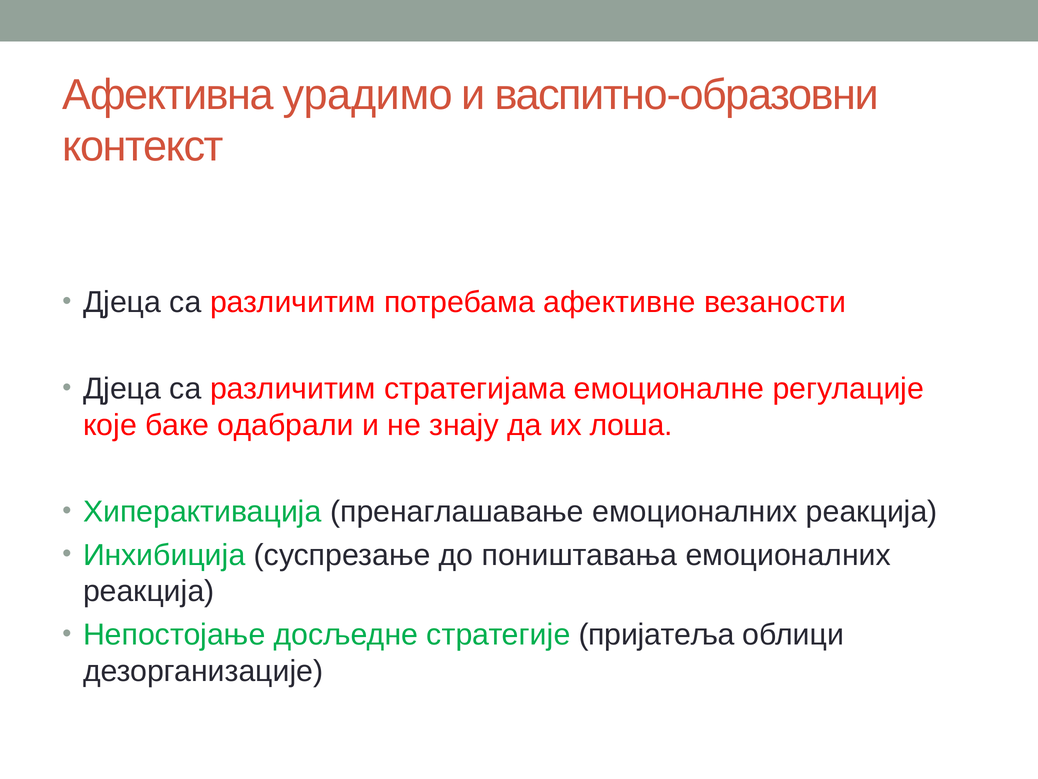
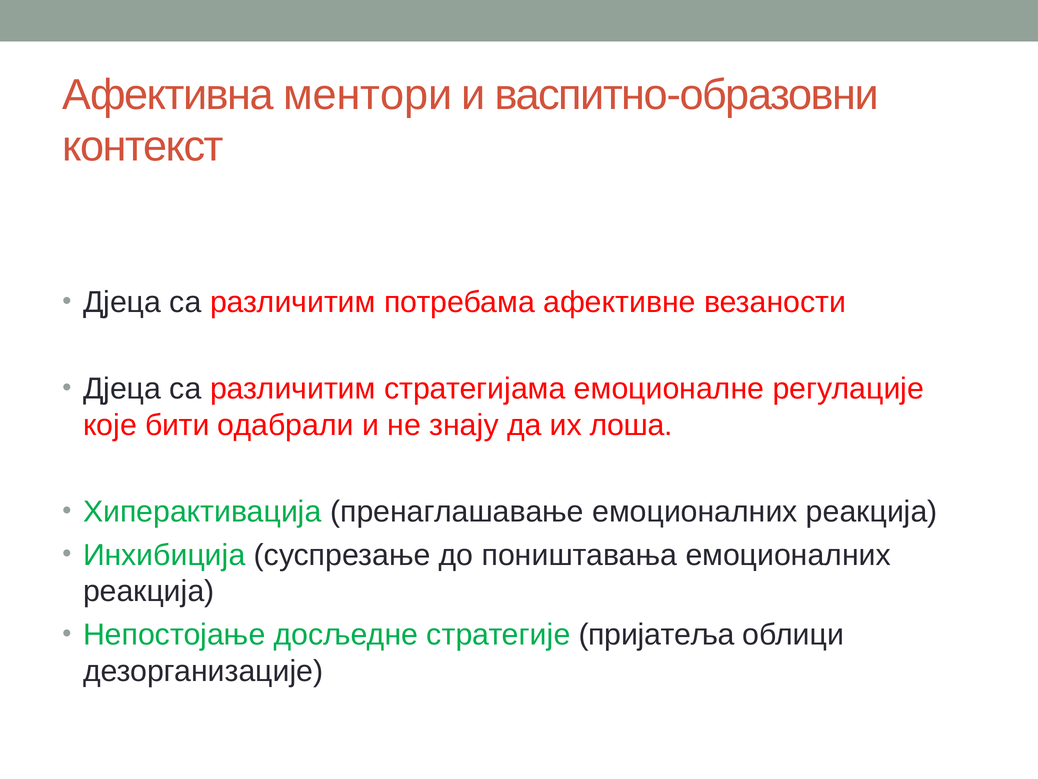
урадимо: урадимо -> ментори
баке: баке -> бити
